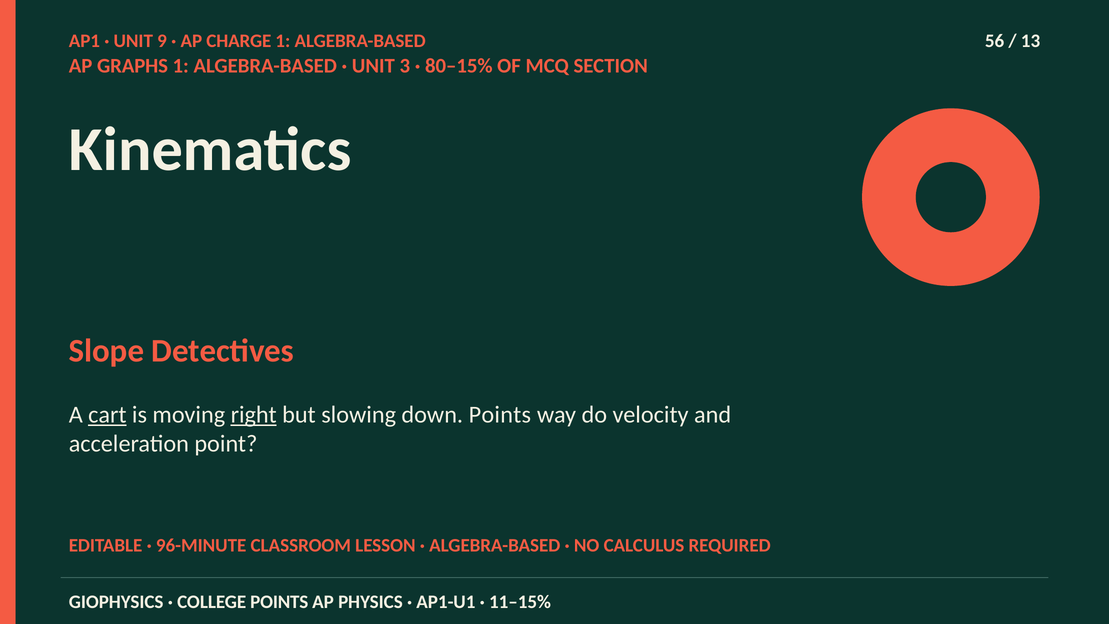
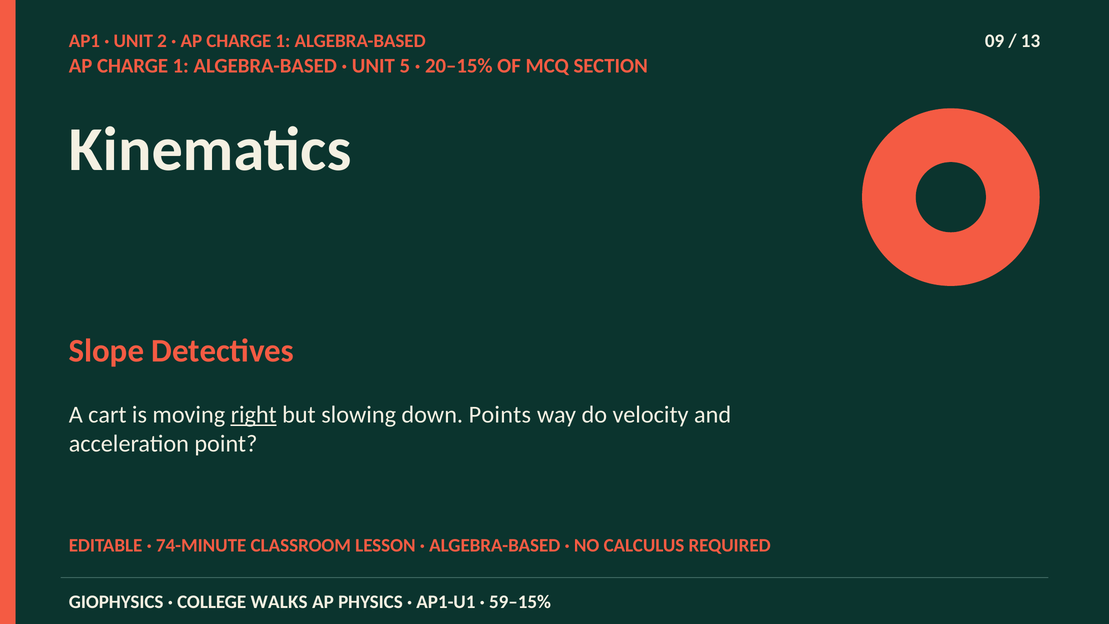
9: 9 -> 2
56: 56 -> 09
GRAPHS at (133, 66): GRAPHS -> CHARGE
3: 3 -> 5
80–15%: 80–15% -> 20–15%
cart underline: present -> none
96-MINUTE: 96-MINUTE -> 74-MINUTE
COLLEGE POINTS: POINTS -> WALKS
11–15%: 11–15% -> 59–15%
